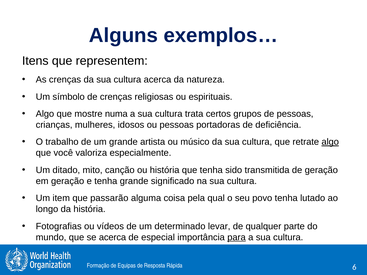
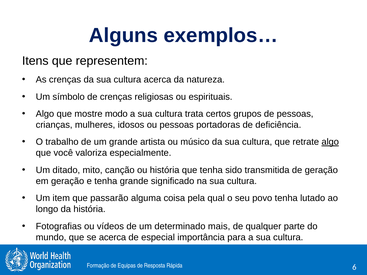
numa: numa -> modo
levar: levar -> mais
para underline: present -> none
